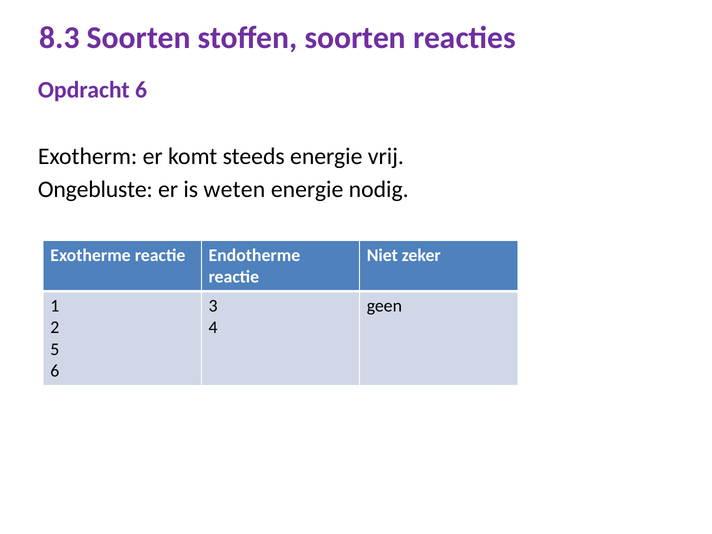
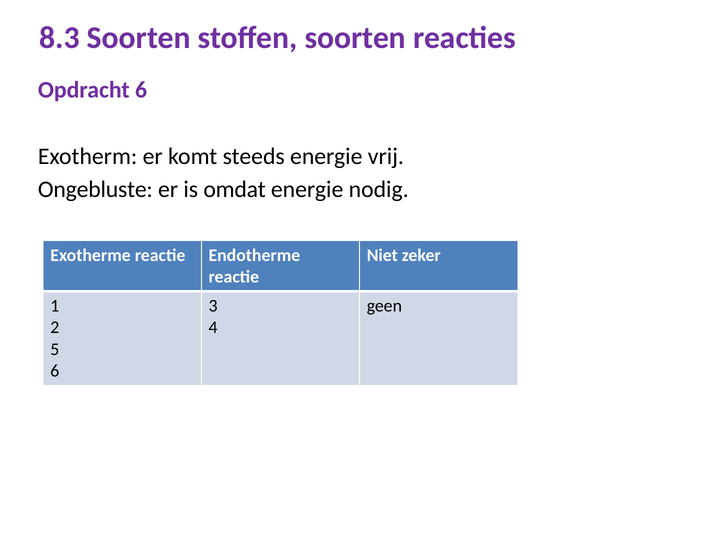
weten: weten -> omdat
